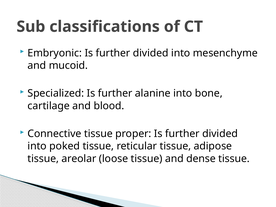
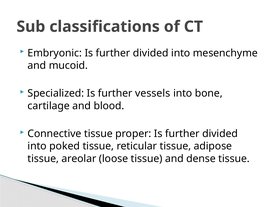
alanine: alanine -> vessels
